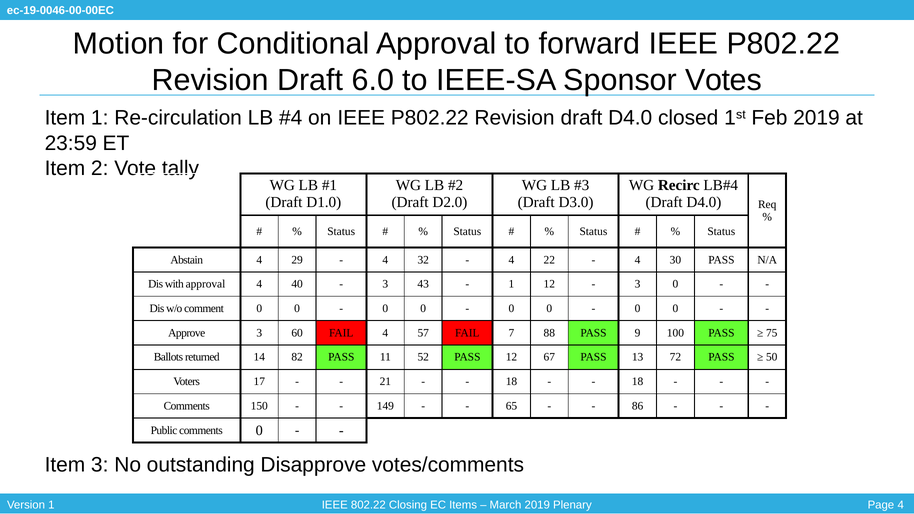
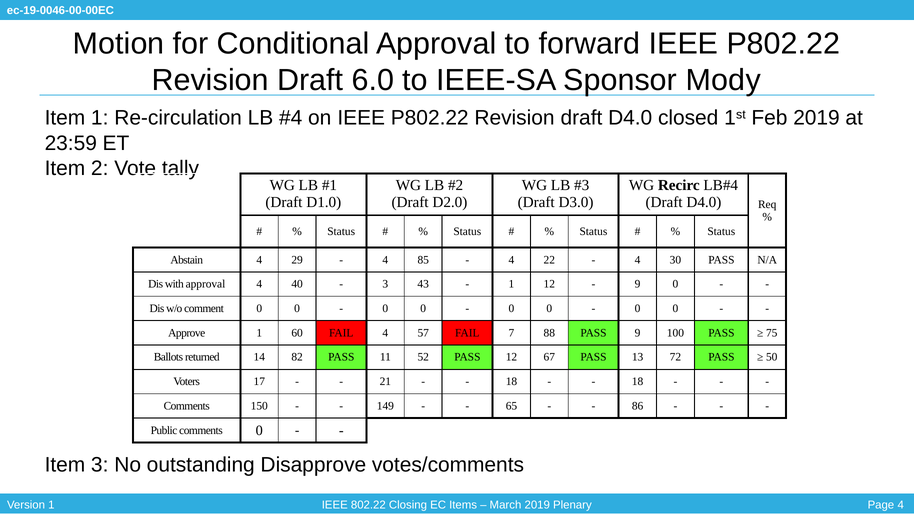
Votes: Votes -> Mody
32: 32 -> 85
3 at (638, 284): 3 -> 9
Approve 3: 3 -> 1
